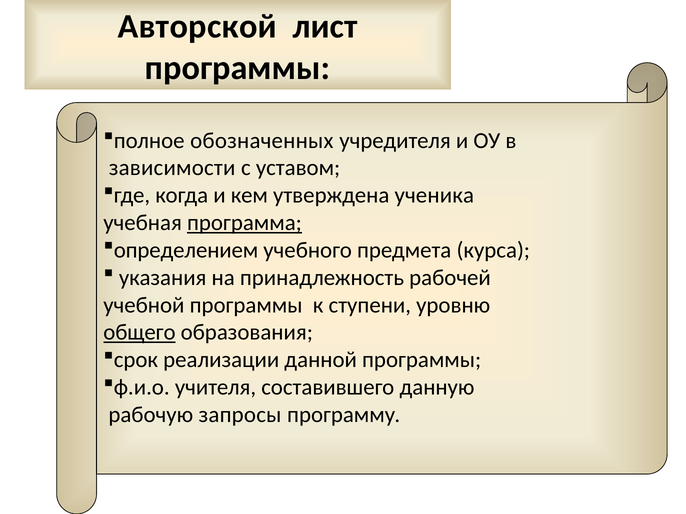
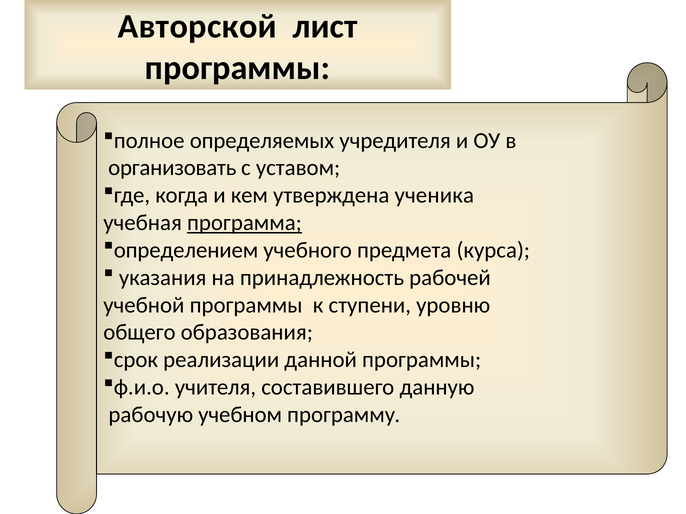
обозначенных: обозначенных -> определяемых
зависимости: зависимости -> организовать
общего underline: present -> none
запросы: запросы -> учебном
